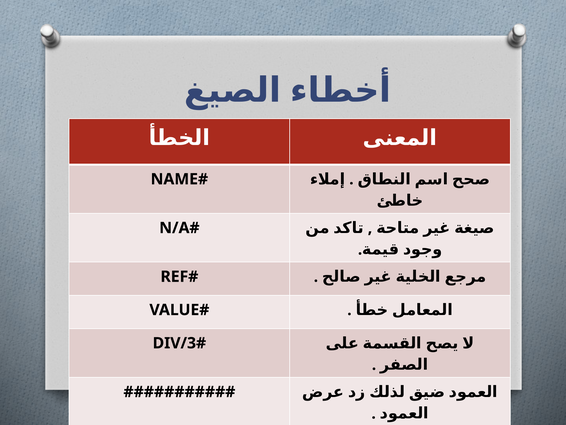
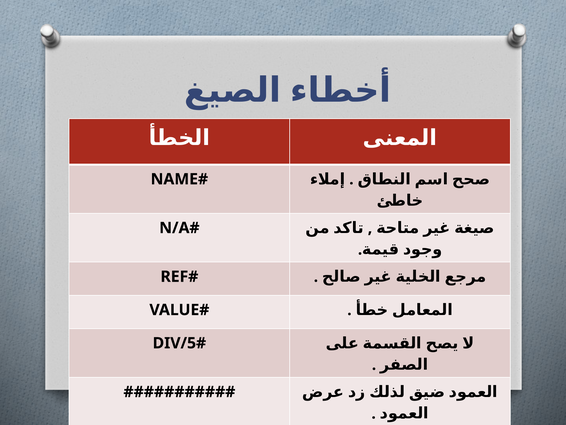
DIV/3: DIV/3 -> DIV/5
